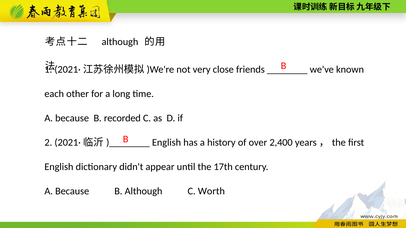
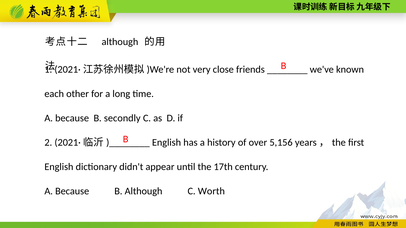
recorded: recorded -> secondly
2,400: 2,400 -> 5,156
